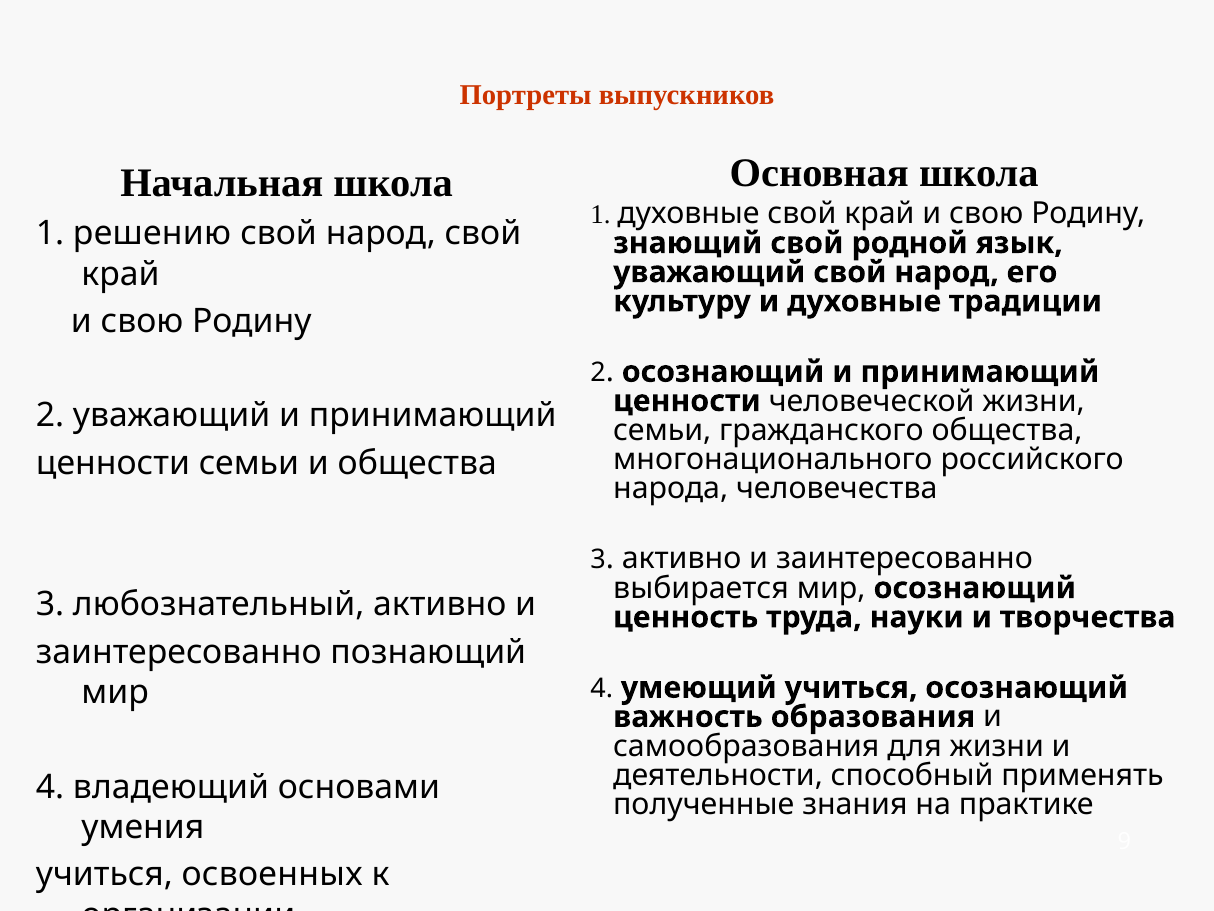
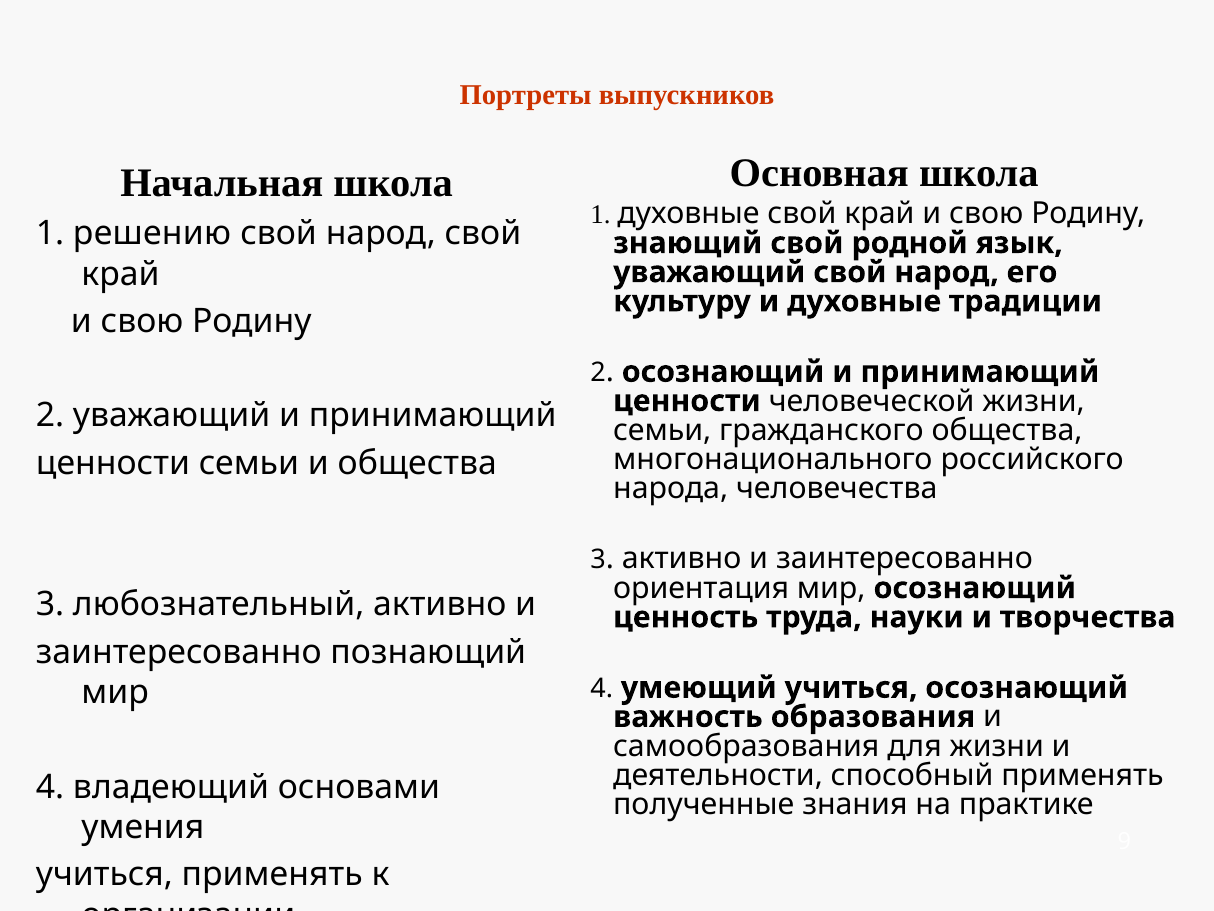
выбирается: выбирается -> ориентация
учиться освоенных: освоенных -> применять
